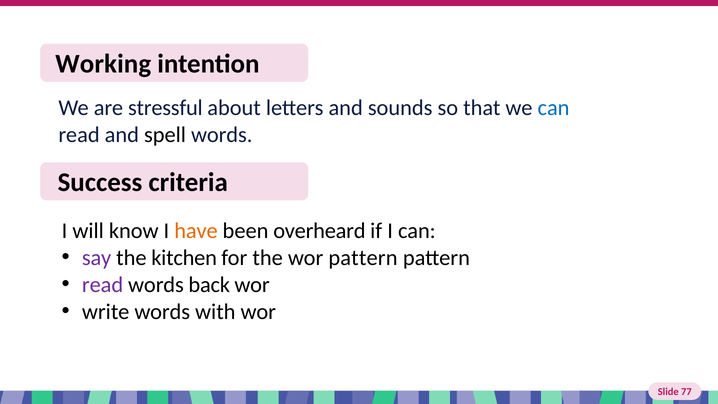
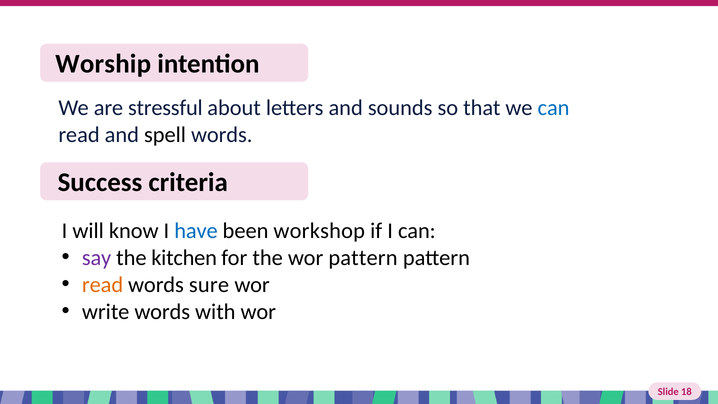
Working: Working -> Worship
have colour: orange -> blue
overheard: overheard -> workshop
read at (103, 285) colour: purple -> orange
back: back -> sure
77: 77 -> 18
